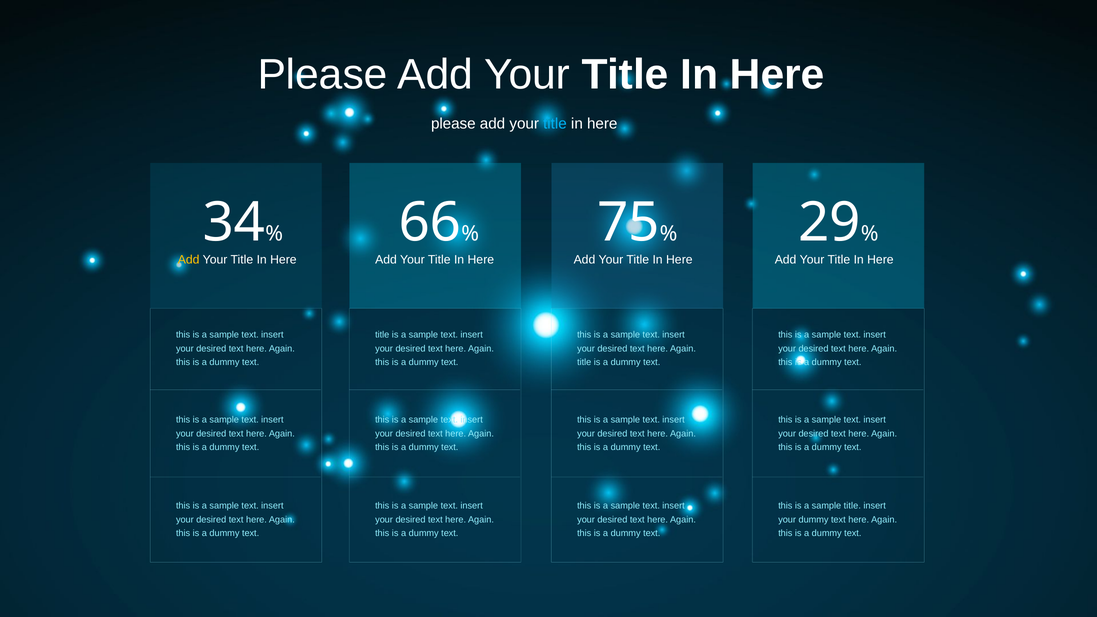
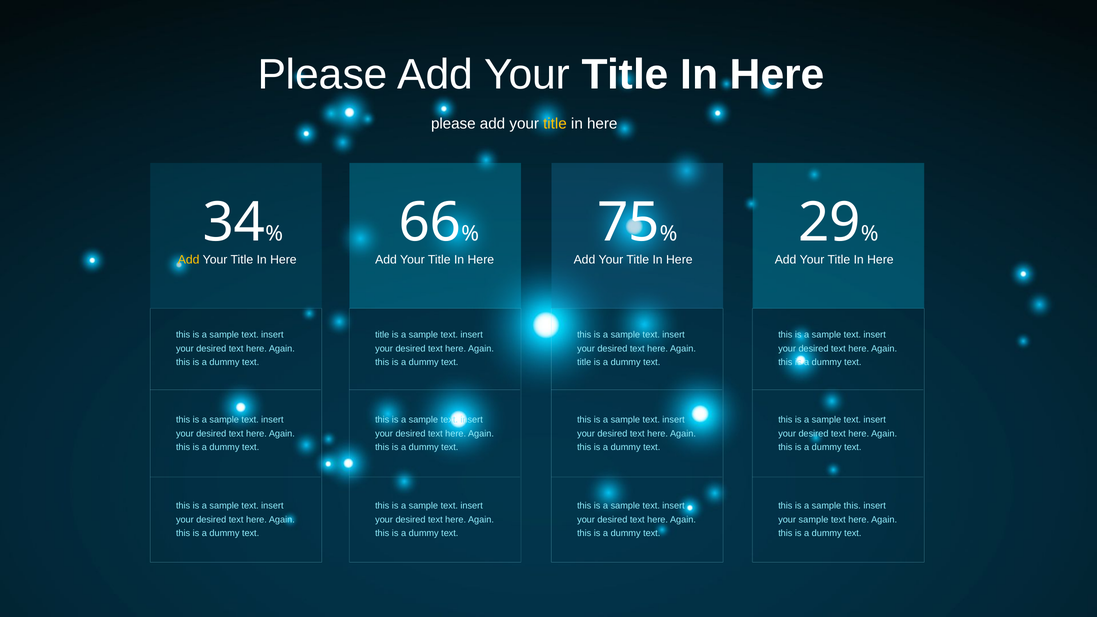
title at (555, 124) colour: light blue -> yellow
sample title: title -> this
your dummy: dummy -> sample
